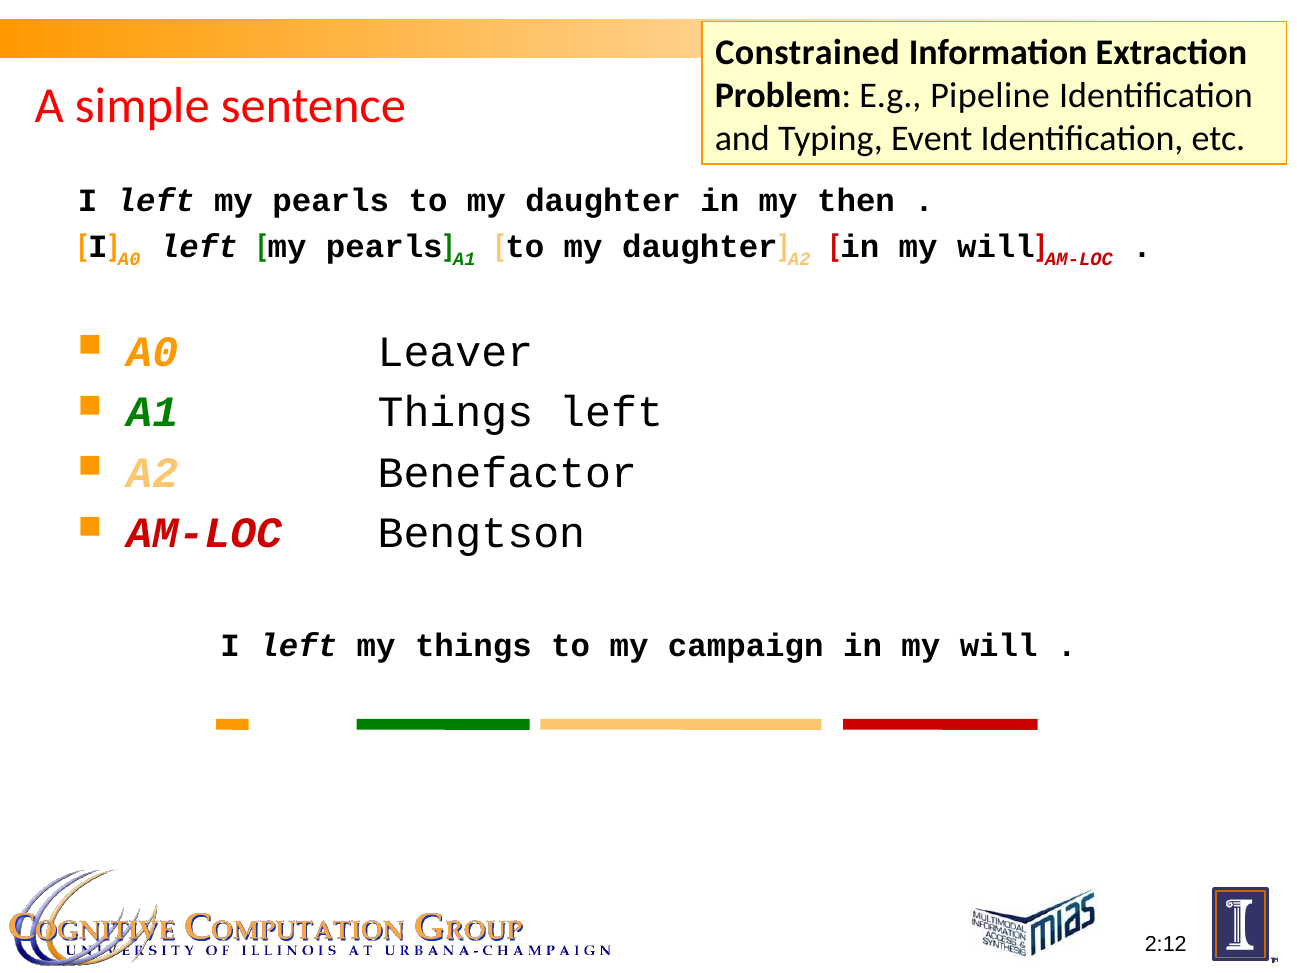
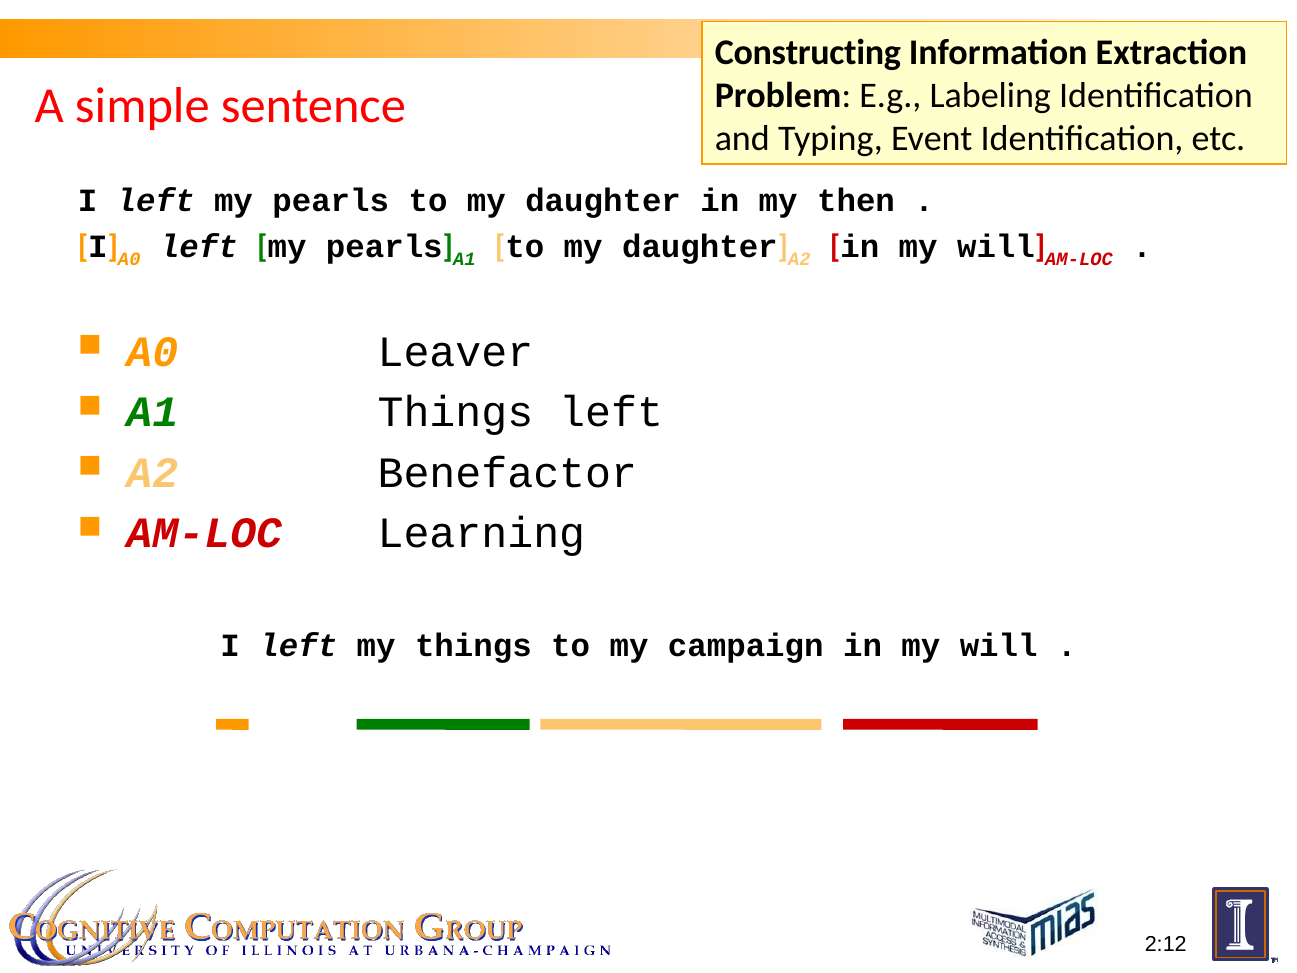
Constrained: Constrained -> Constructing
Pipeline: Pipeline -> Labeling
Bengtson: Bengtson -> Learning
